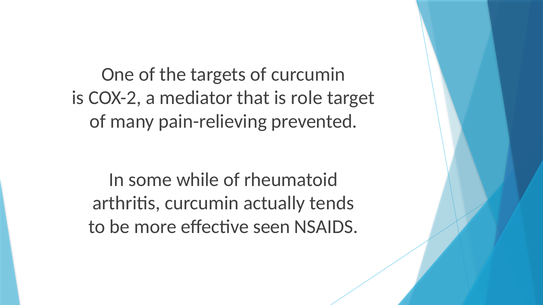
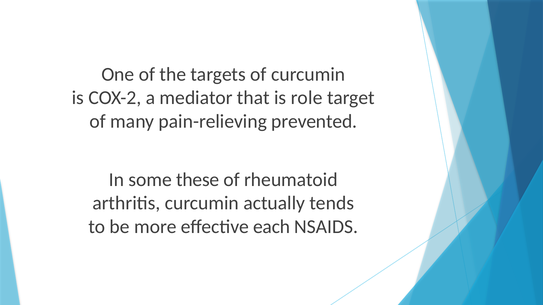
while: while -> these
seen: seen -> each
